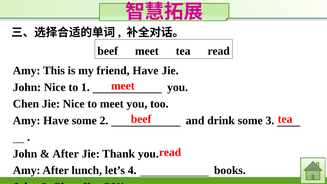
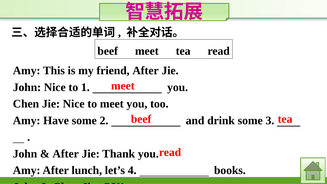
friend Have: Have -> After
